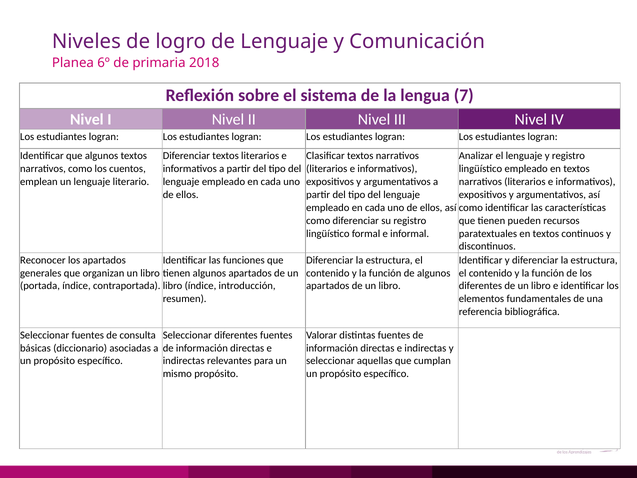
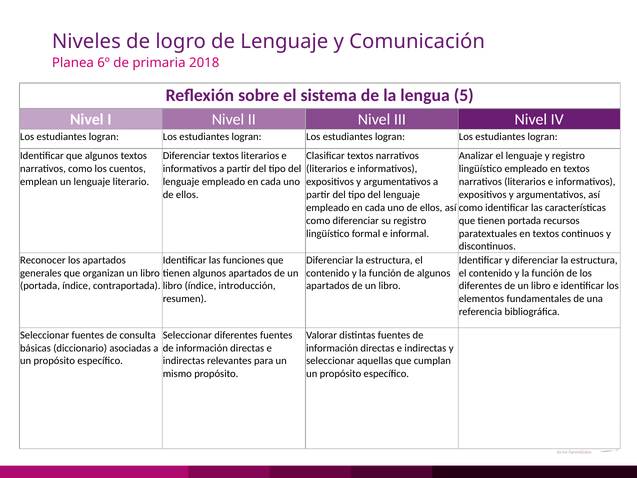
7: 7 -> 5
tienen pueden: pueden -> portada
